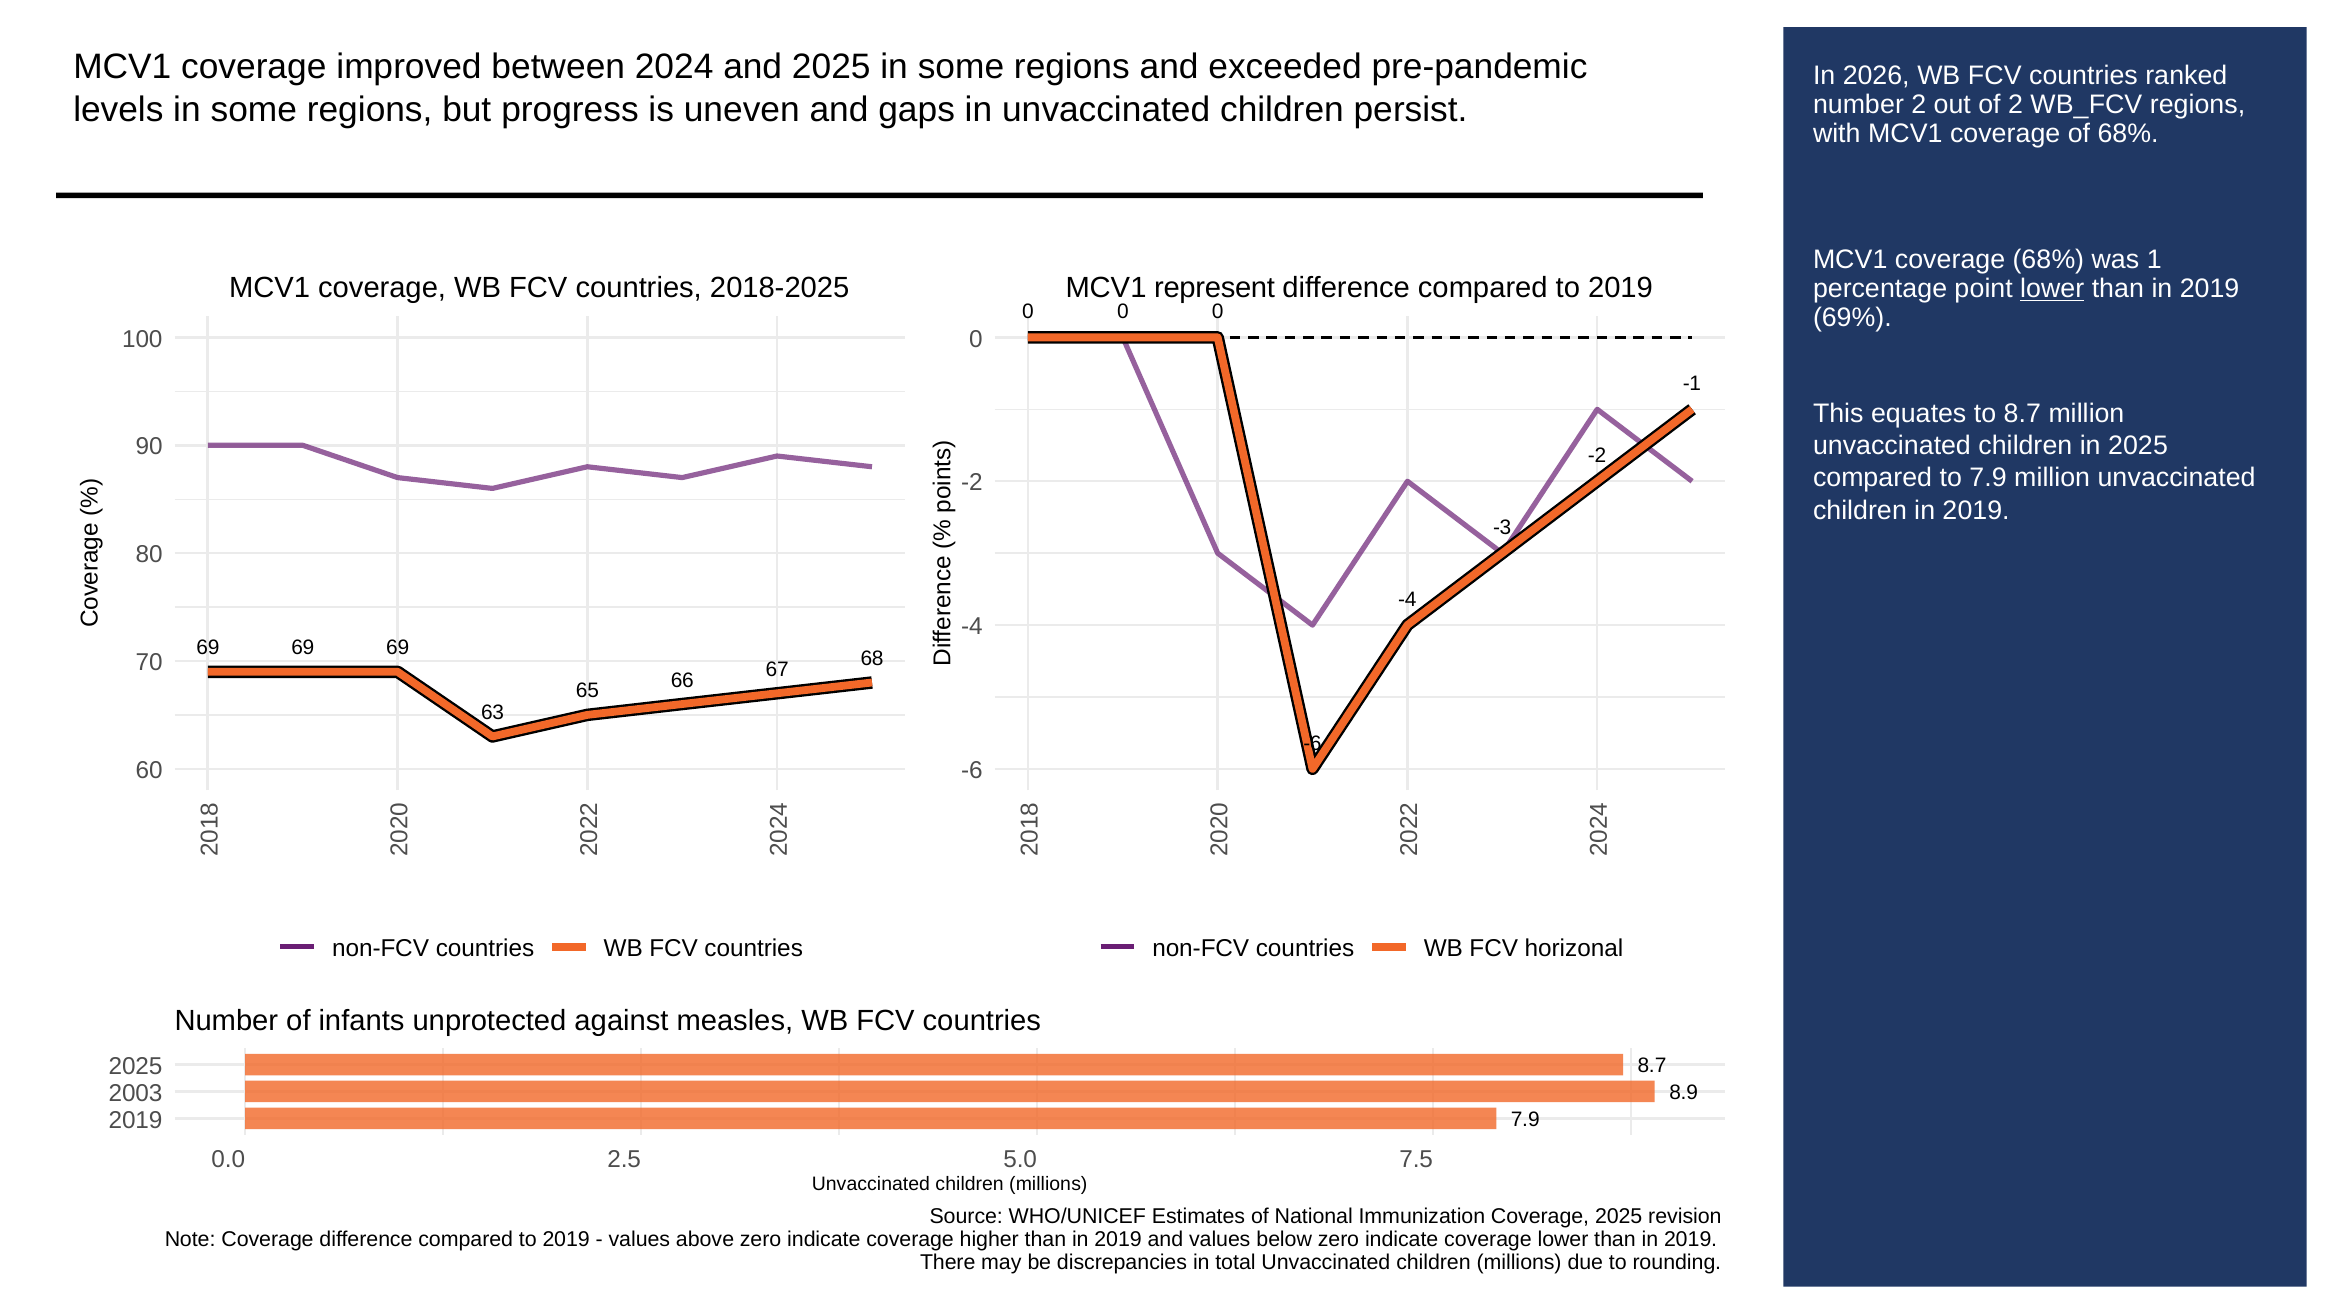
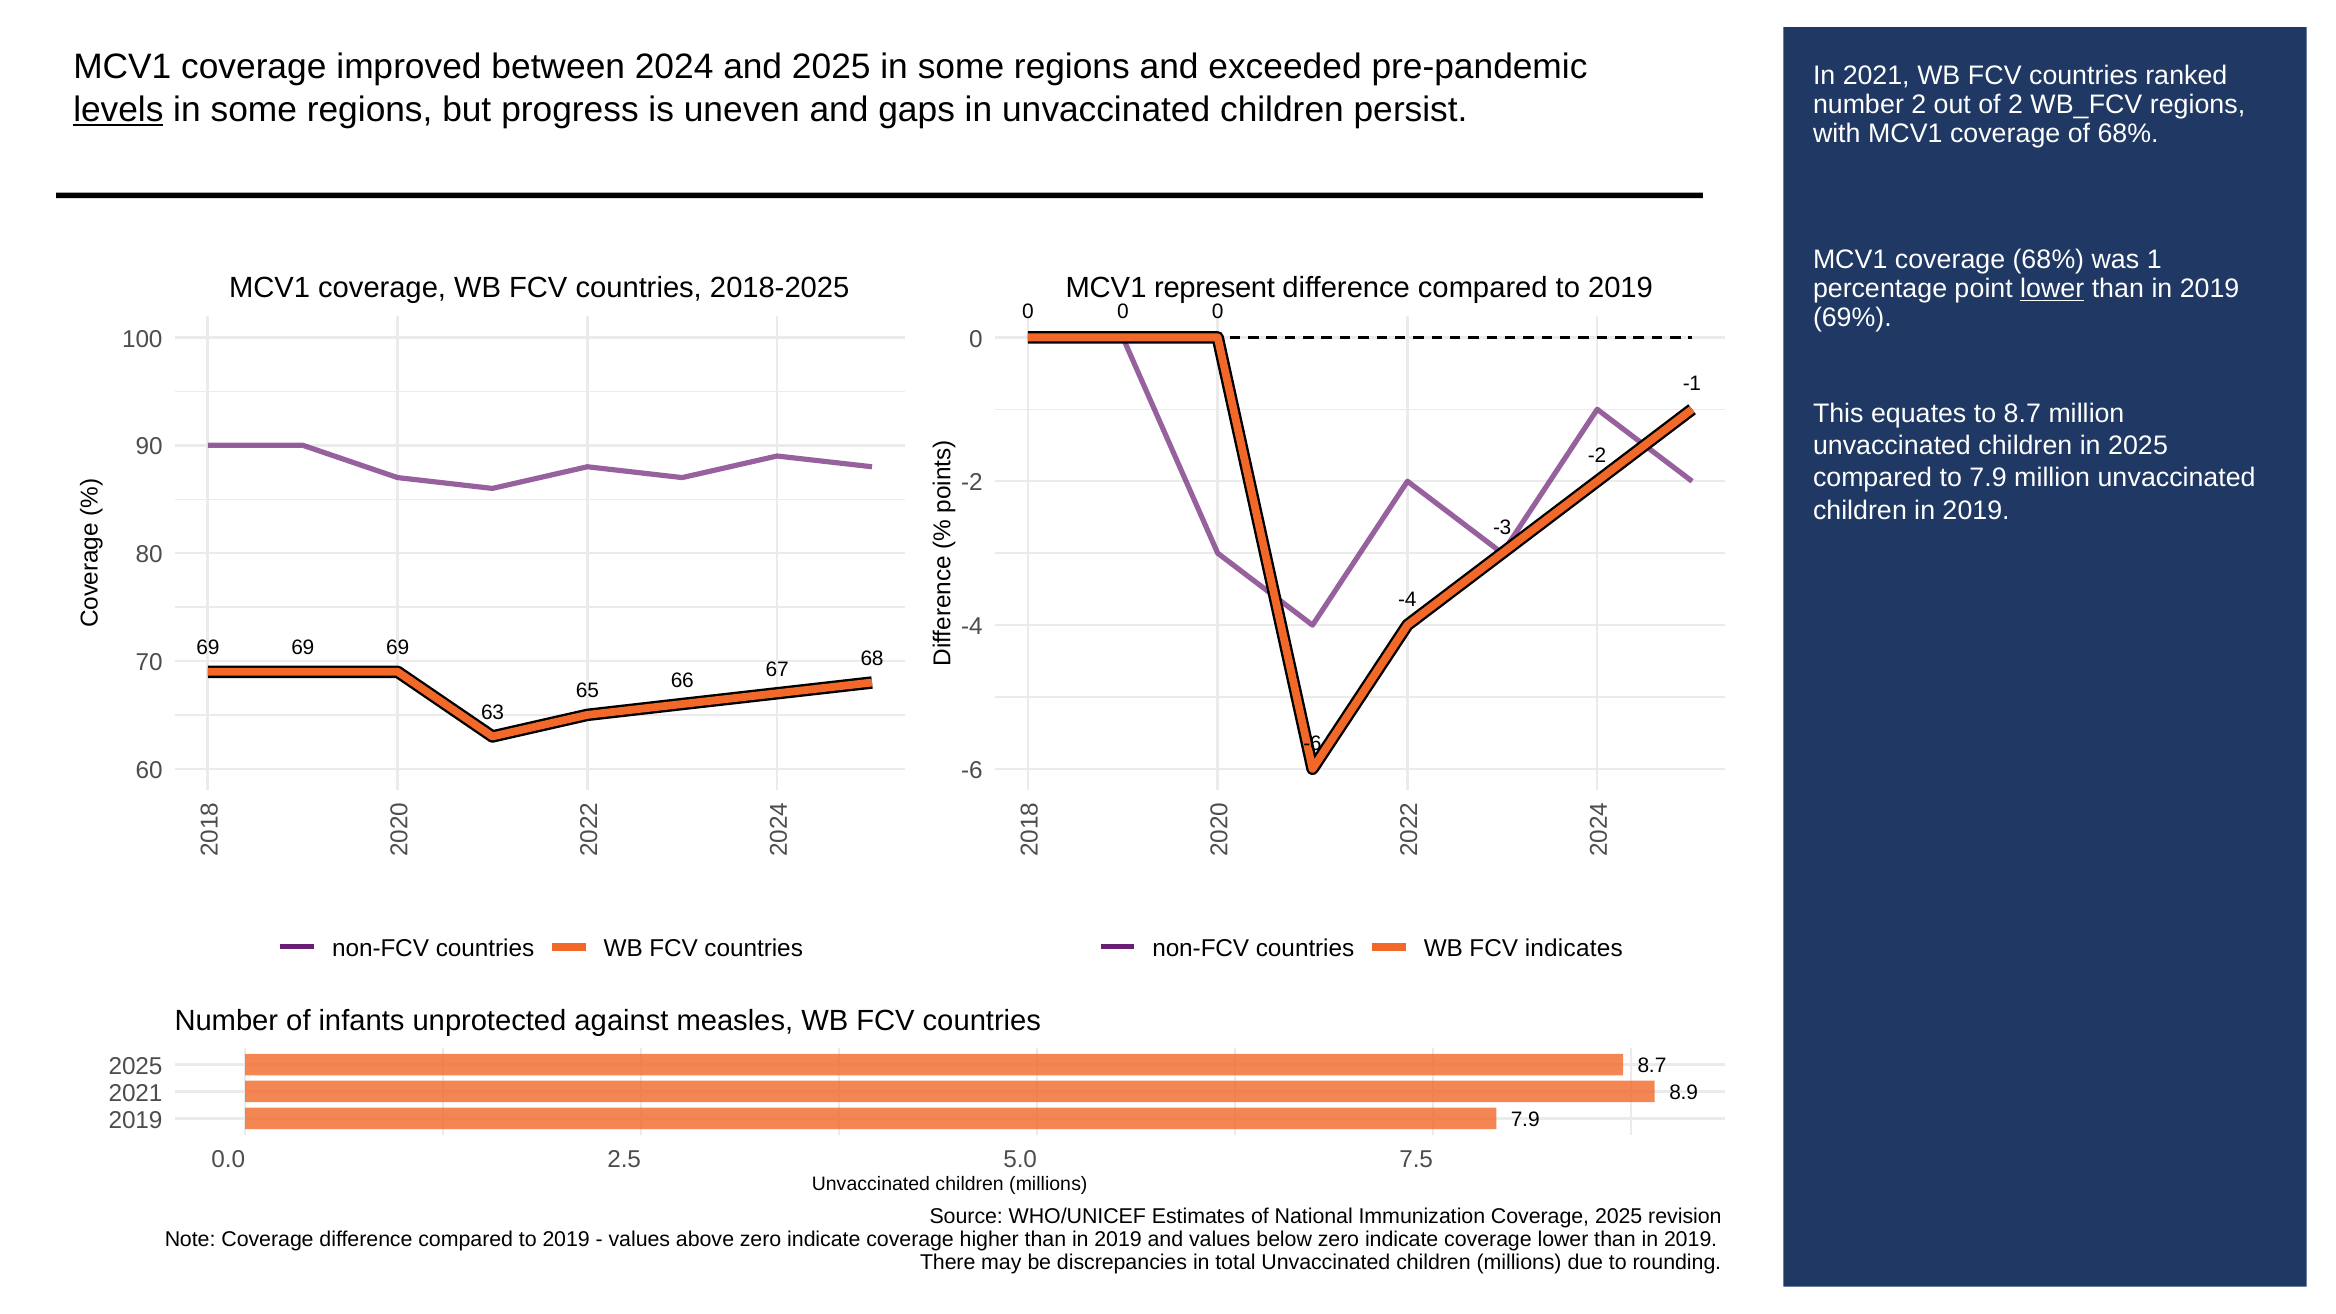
In 2026: 2026 -> 2021
levels underline: none -> present
horizonal: horizonal -> indicates
2003 at (136, 1093): 2003 -> 2021
